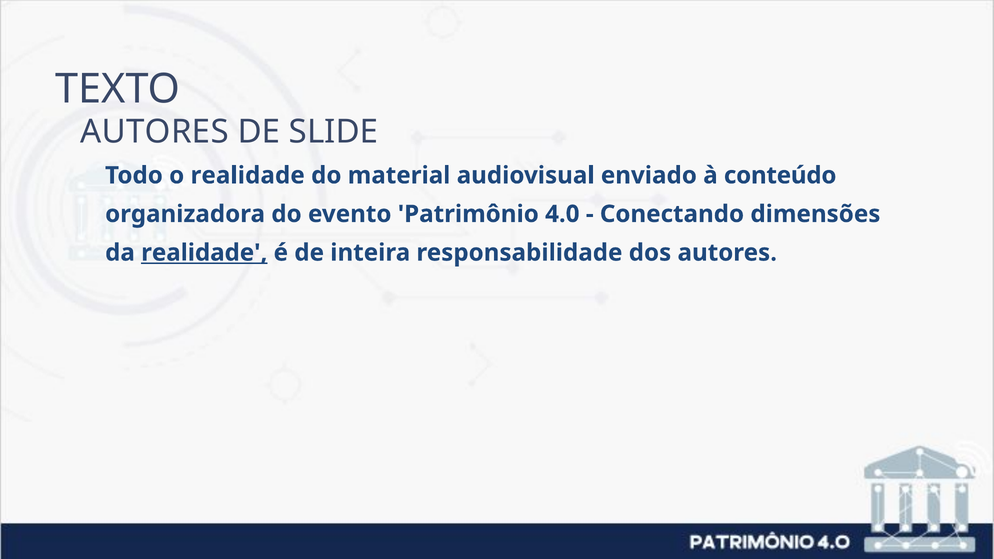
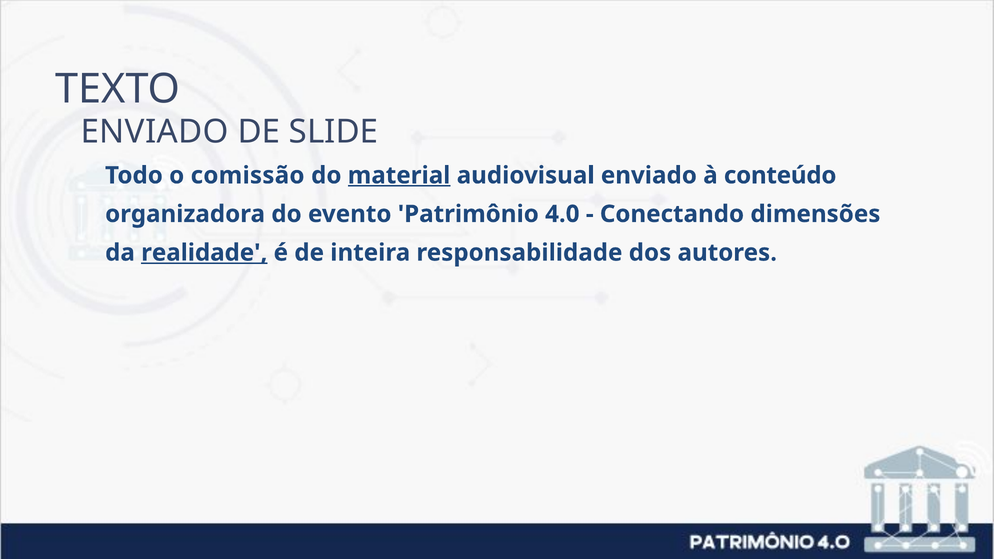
AUTORES at (155, 132): AUTORES -> ENVIADO
o realidade: realidade -> comissão
material underline: none -> present
